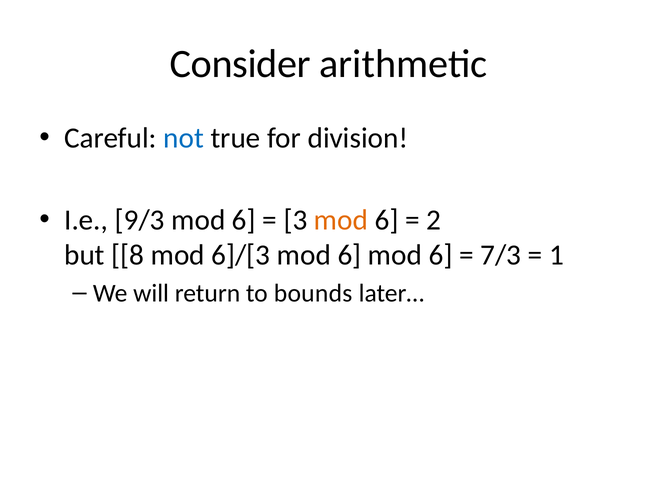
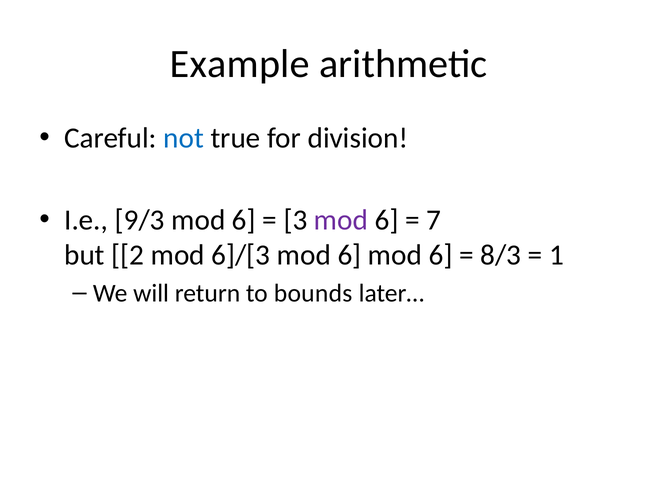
Consider: Consider -> Example
mod at (341, 220) colour: orange -> purple
2: 2 -> 7
8: 8 -> 2
7/3: 7/3 -> 8/3
